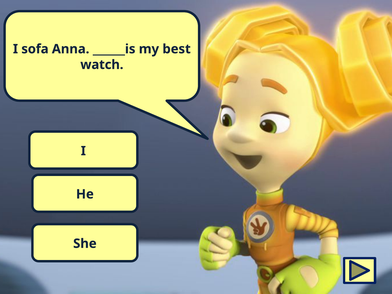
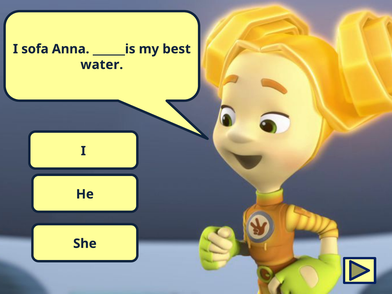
watch: watch -> water
